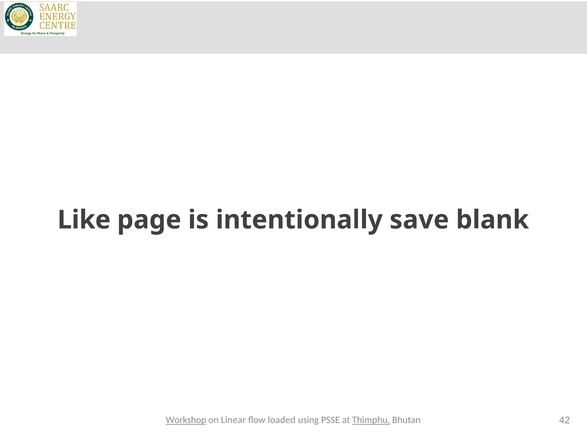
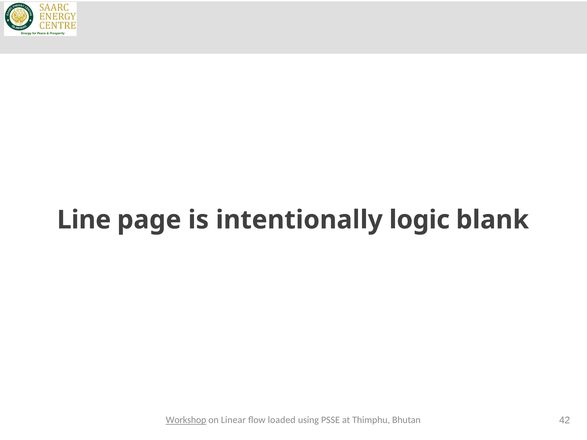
Like: Like -> Line
save: save -> logic
Thimphu underline: present -> none
